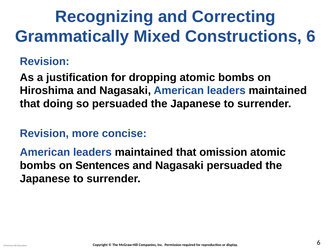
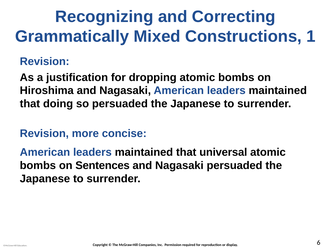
Constructions 6: 6 -> 1
omission: omission -> universal
